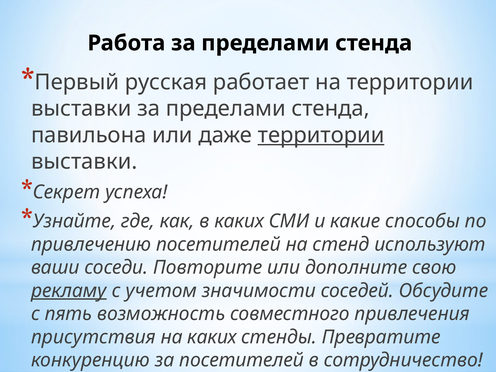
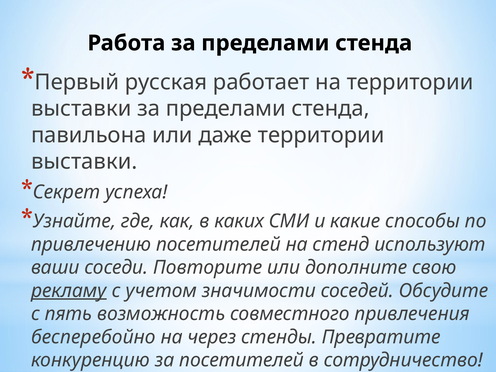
территории at (321, 135) underline: present -> none
присутствия: присутствия -> бесперебойно
на каких: каких -> через
